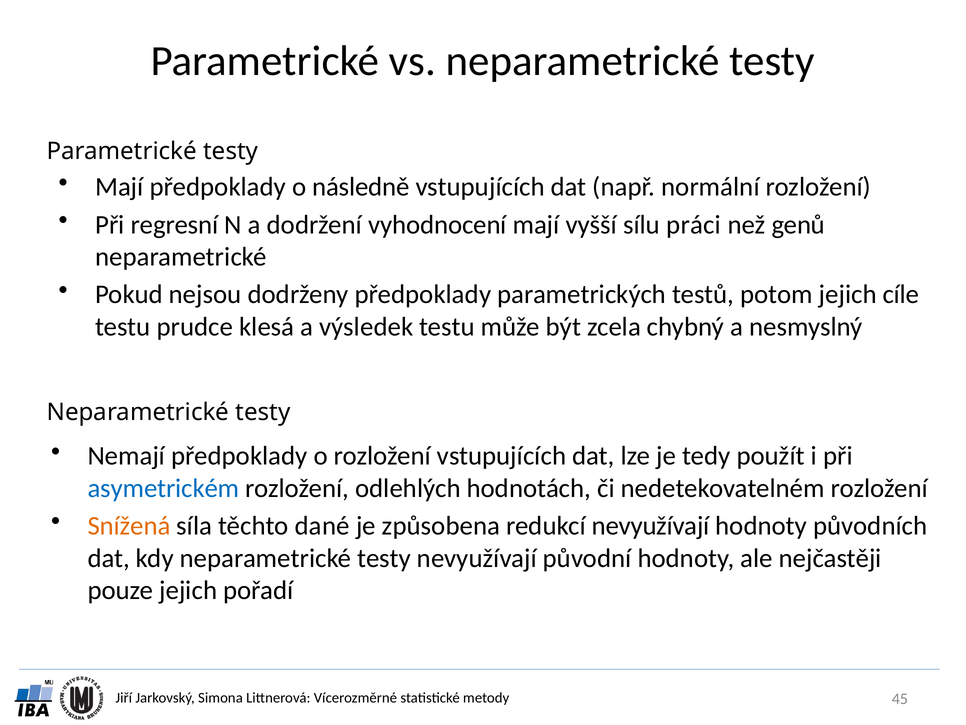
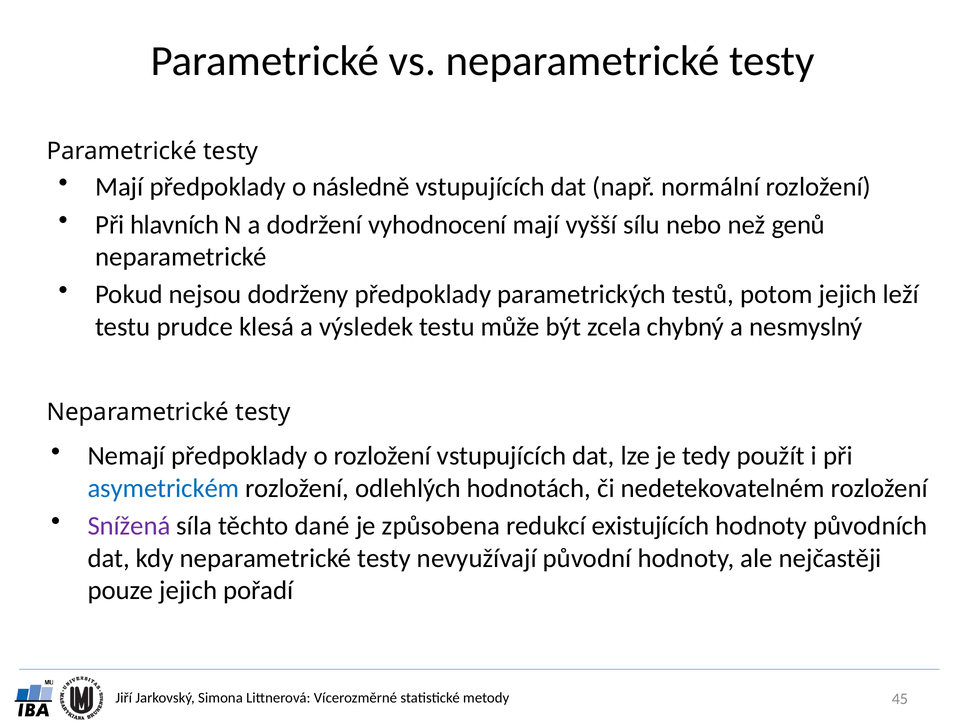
regresní: regresní -> hlavních
práci: práci -> nebo
cíle: cíle -> leží
Snížená colour: orange -> purple
redukcí nevyužívají: nevyužívají -> existujících
